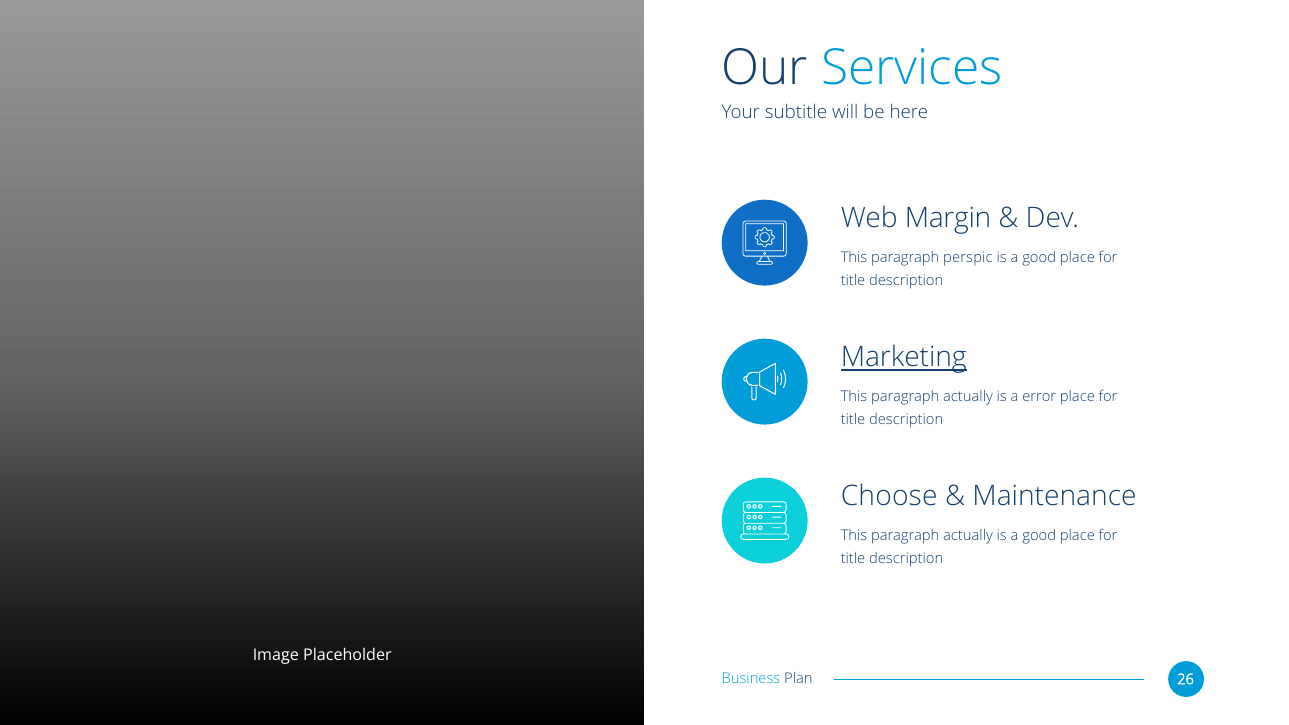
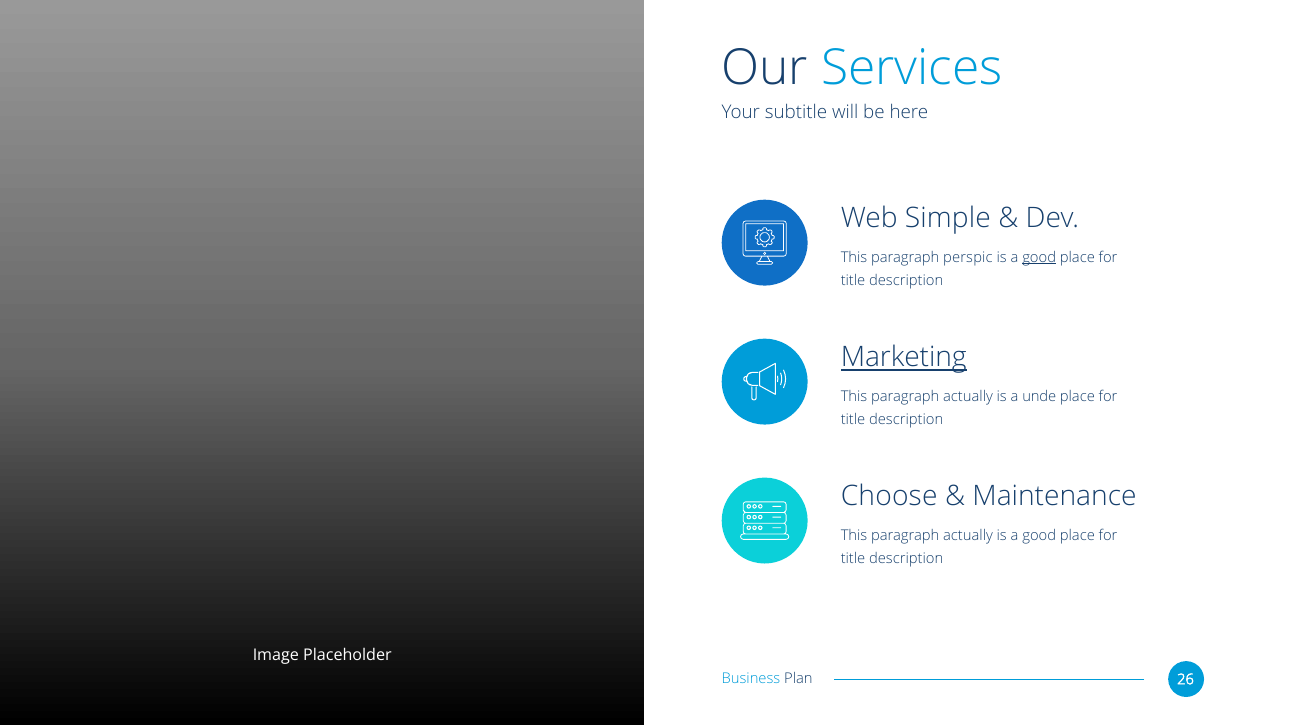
Margin: Margin -> Simple
good at (1039, 257) underline: none -> present
error: error -> unde
